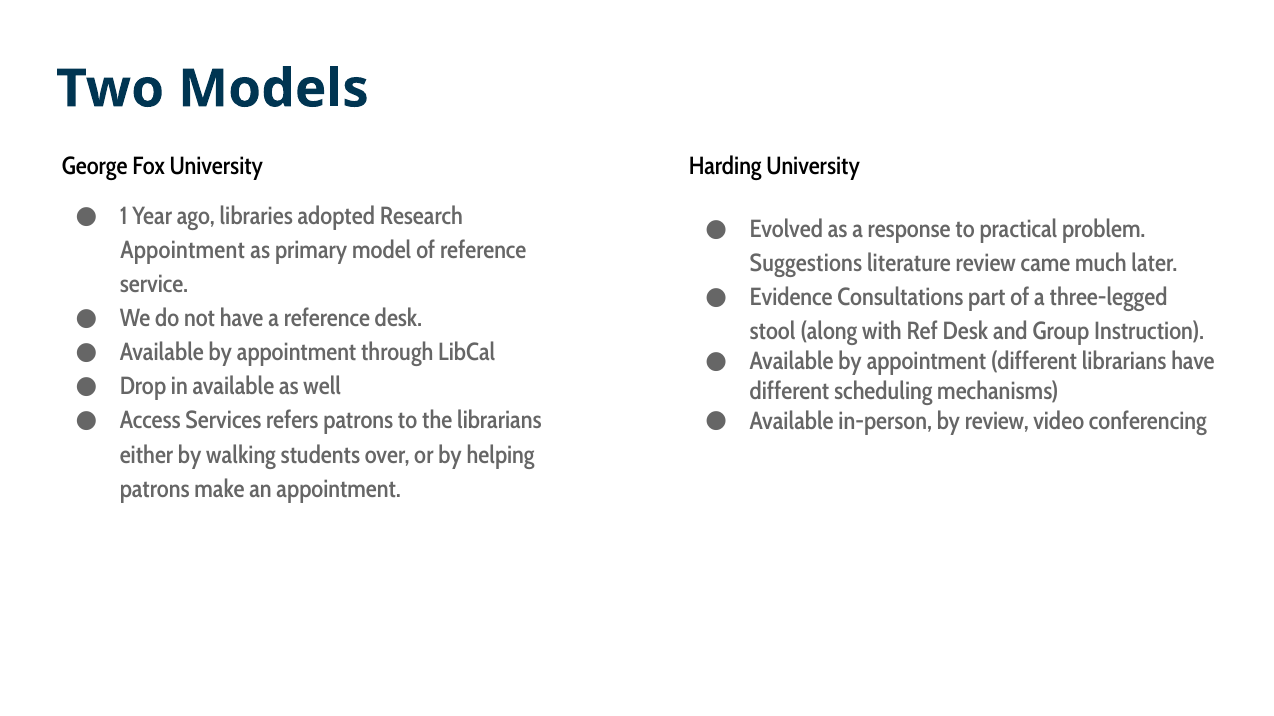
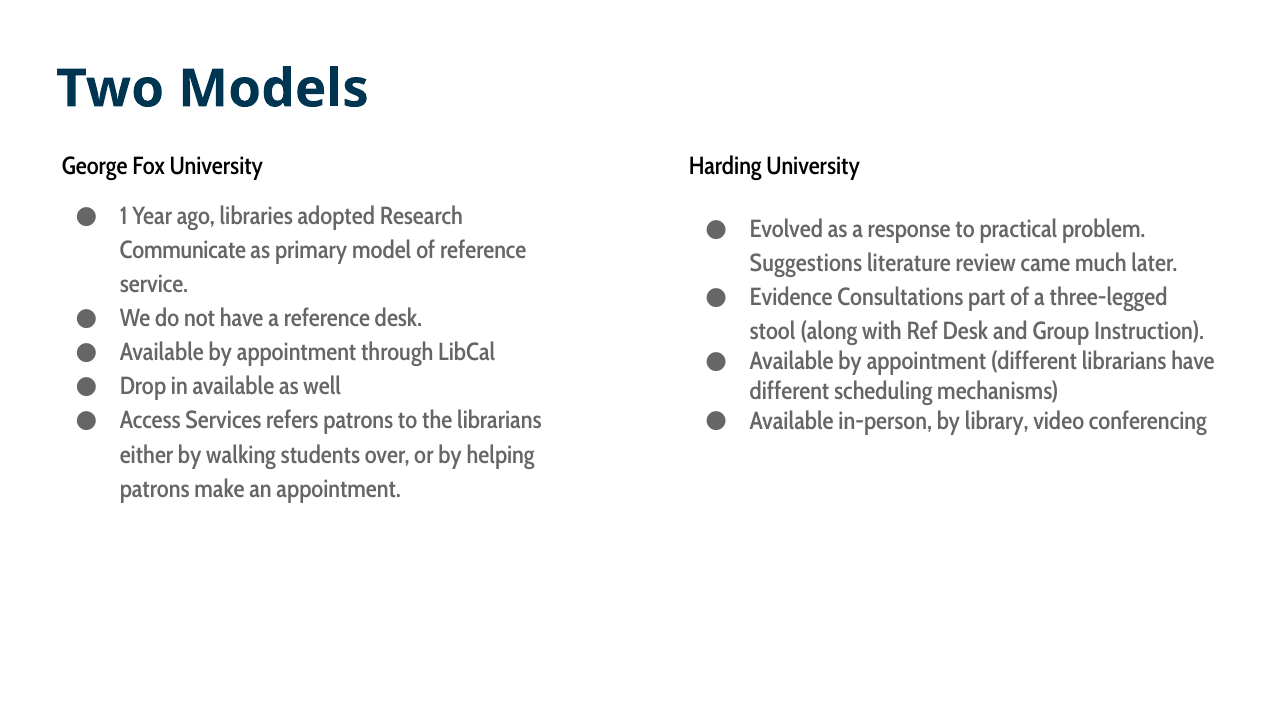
Appointment at (183, 250): Appointment -> Communicate
by review: review -> library
